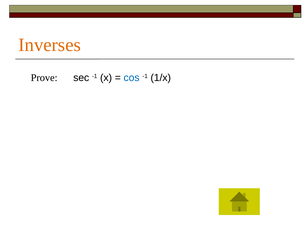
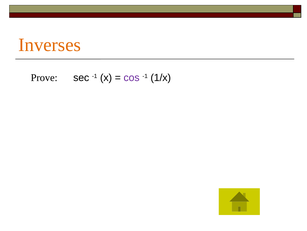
cos colour: blue -> purple
